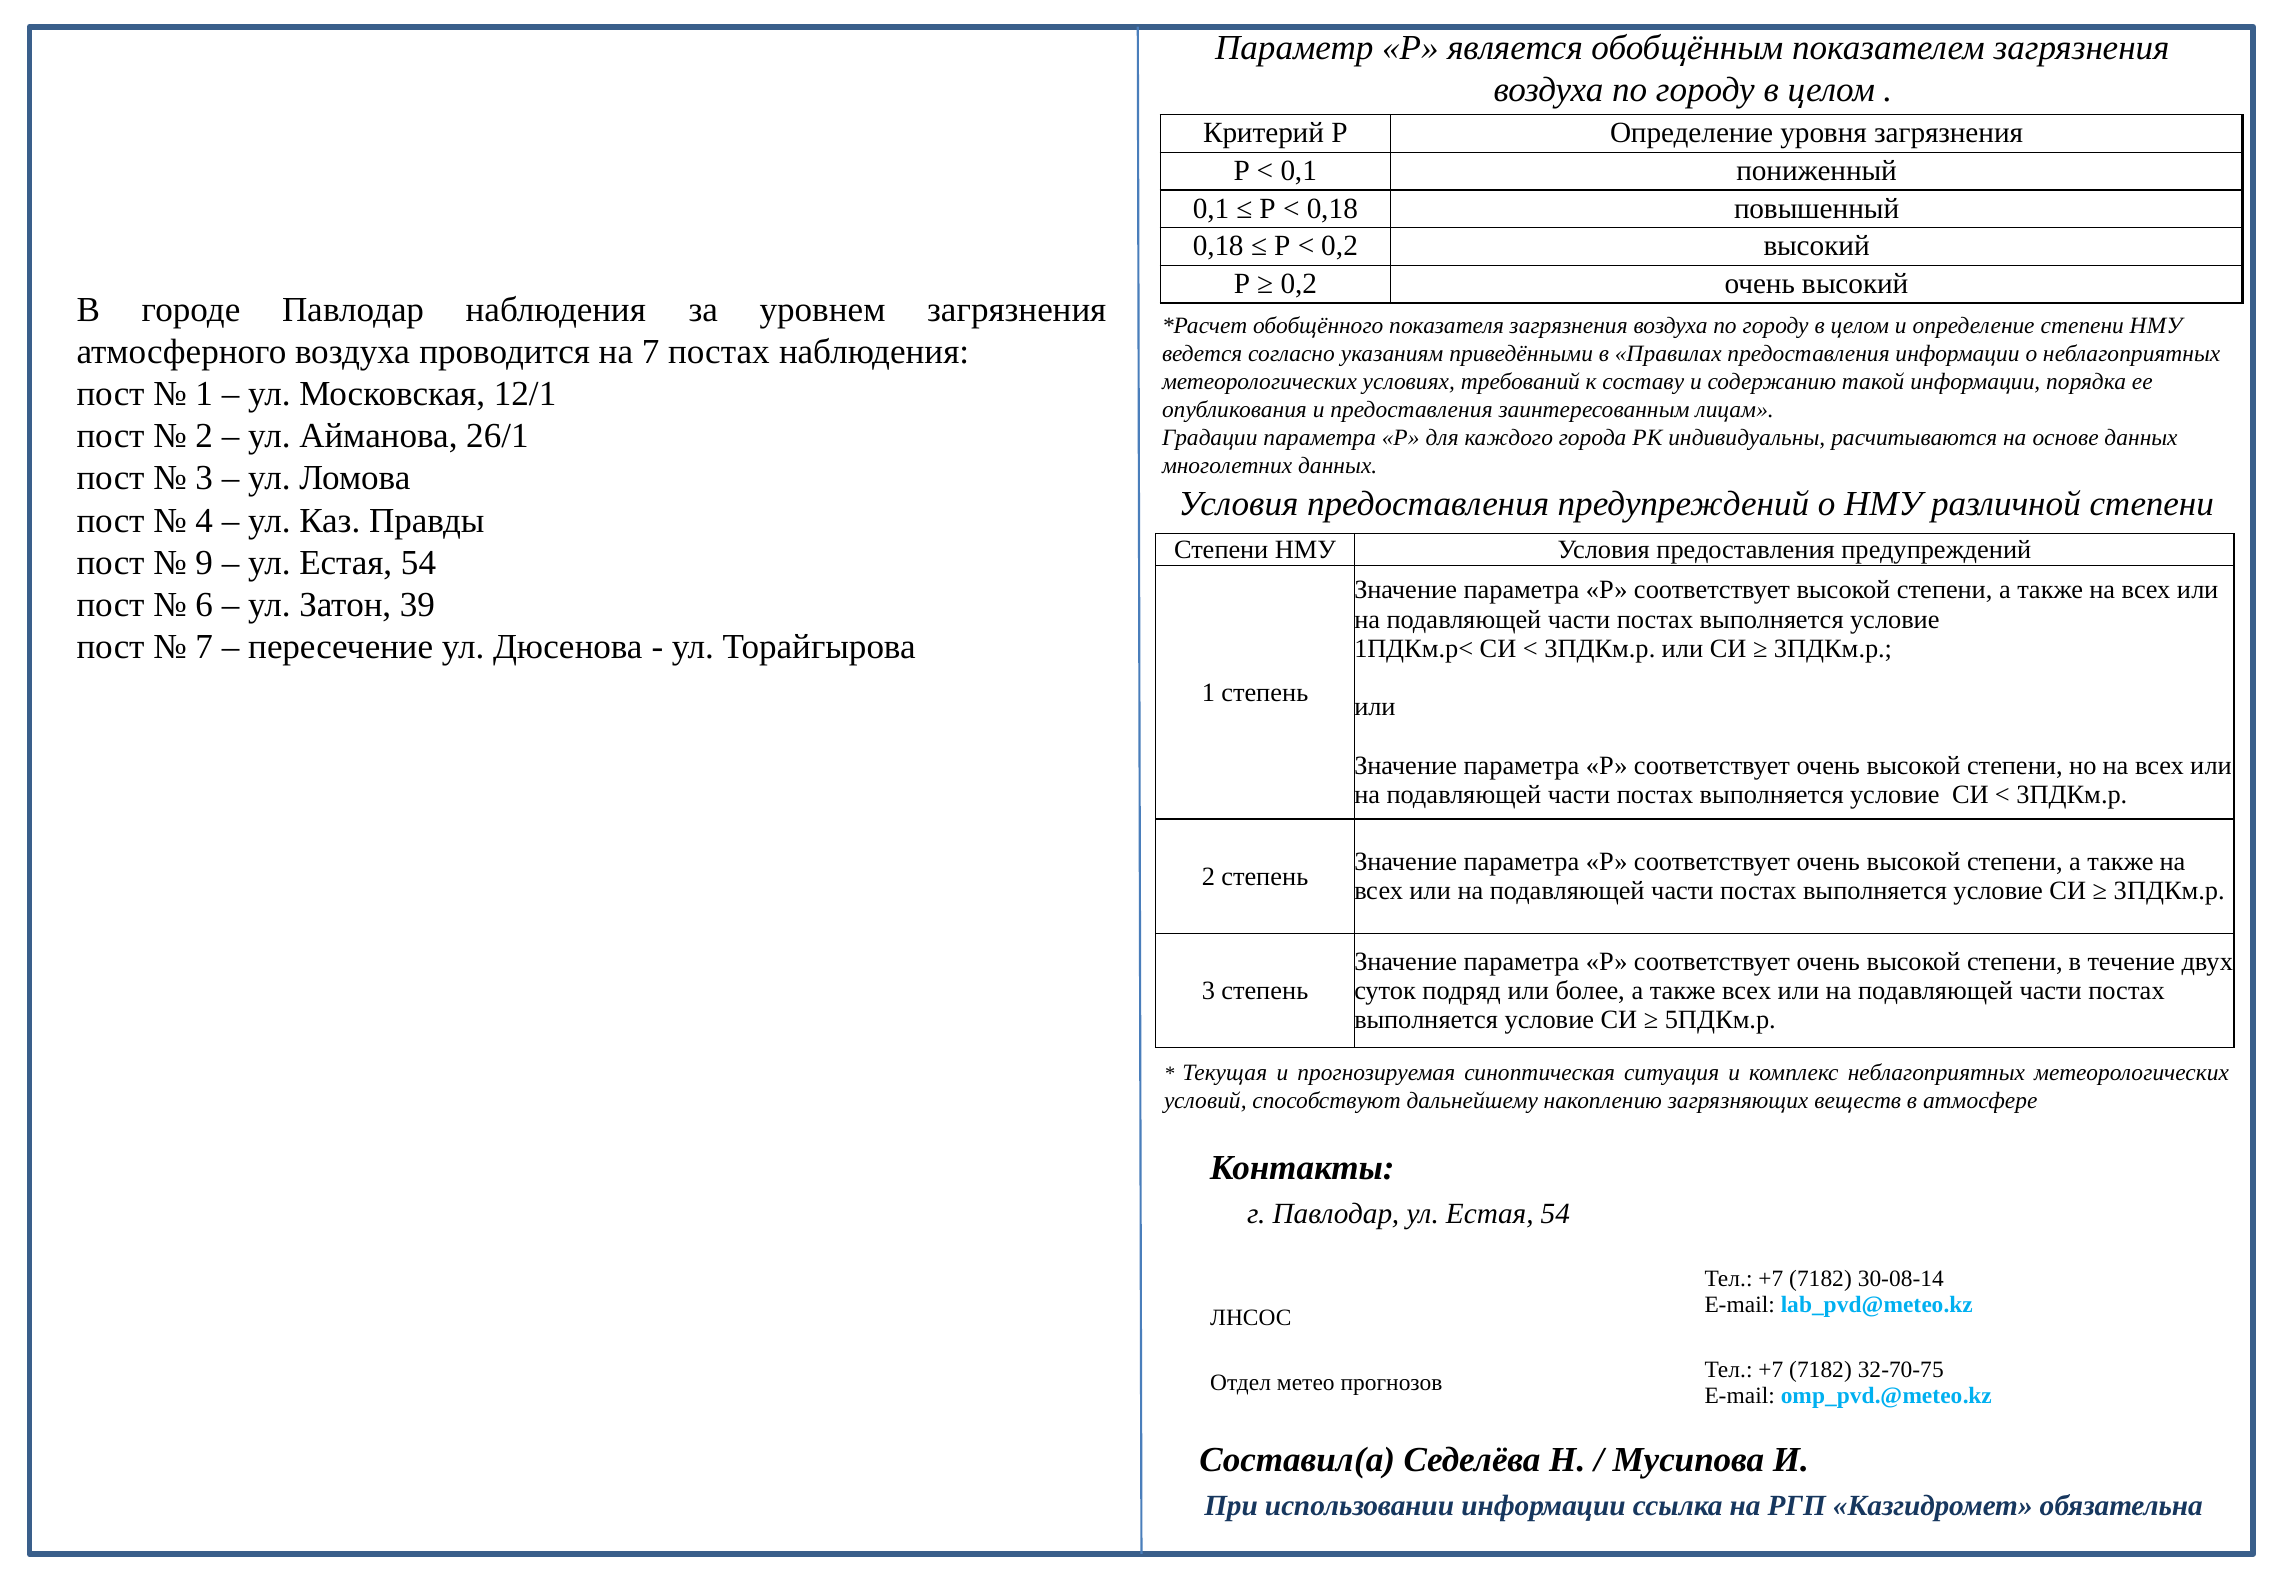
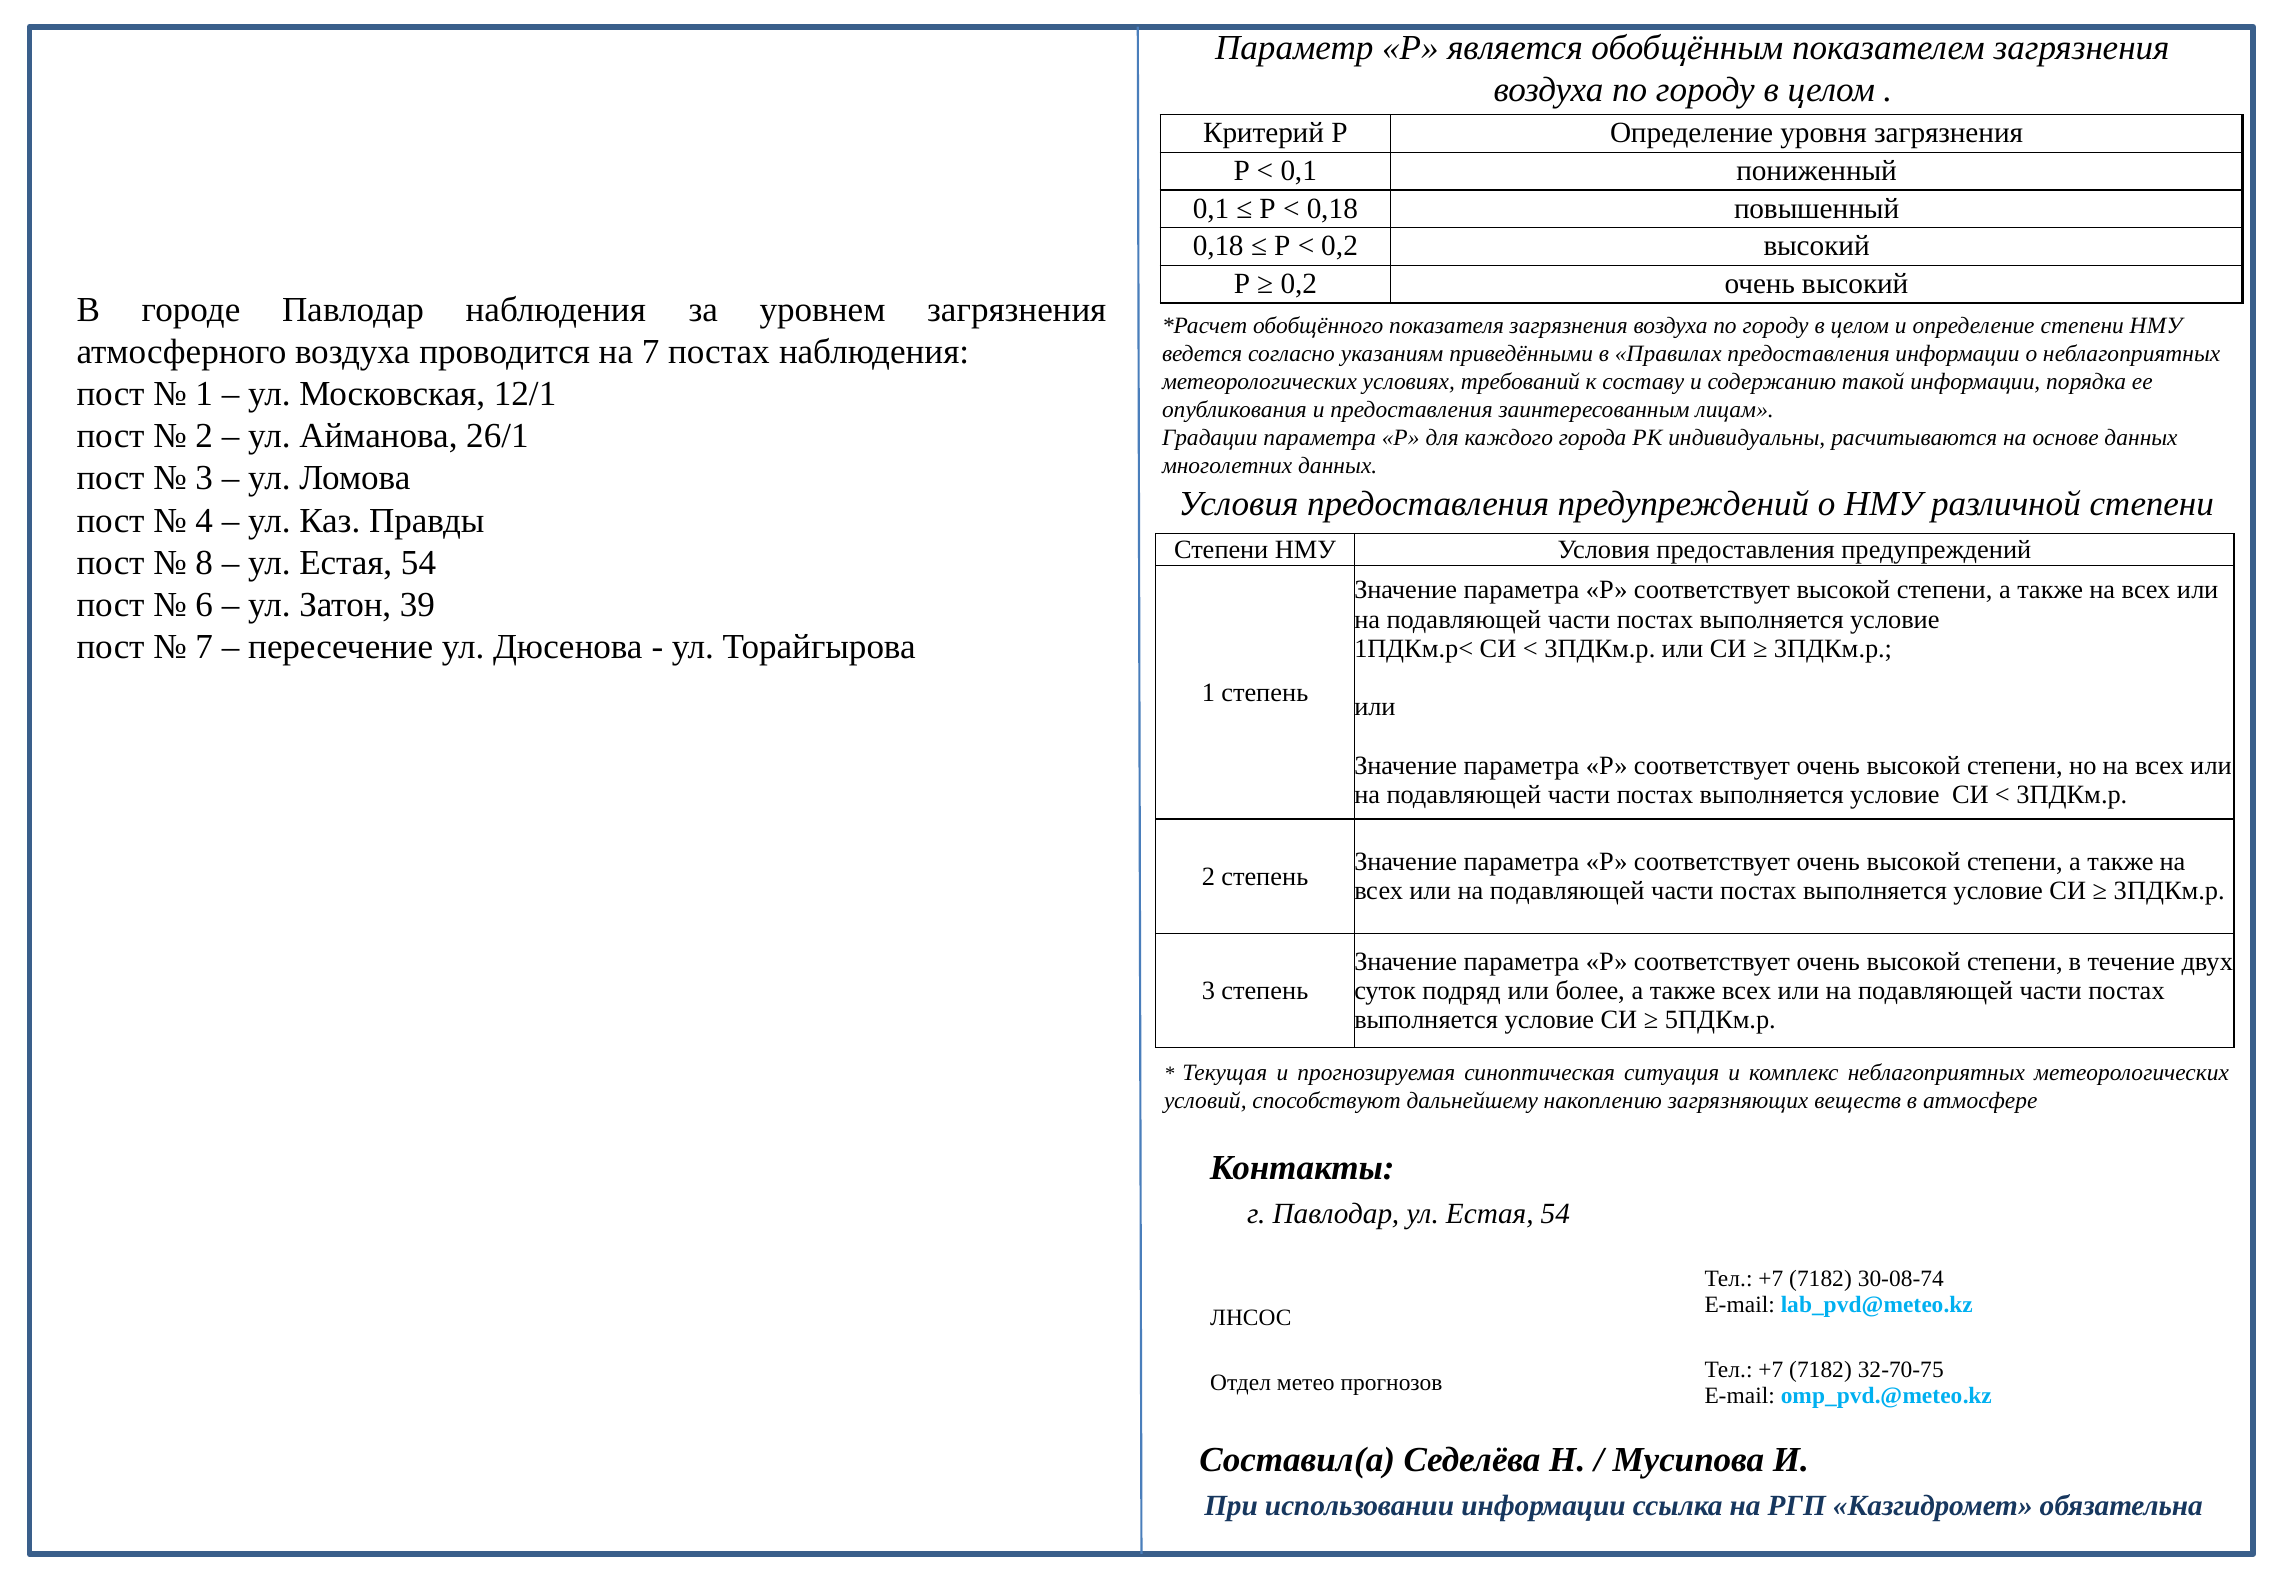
9: 9 -> 8
30-08-14: 30-08-14 -> 30-08-74
